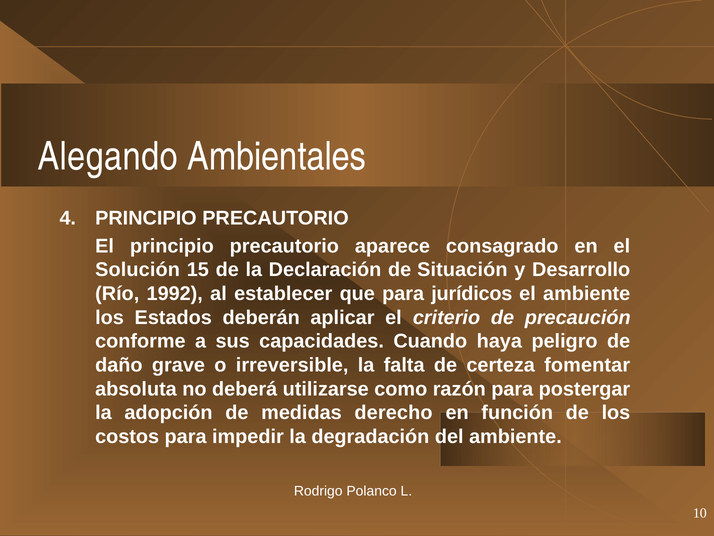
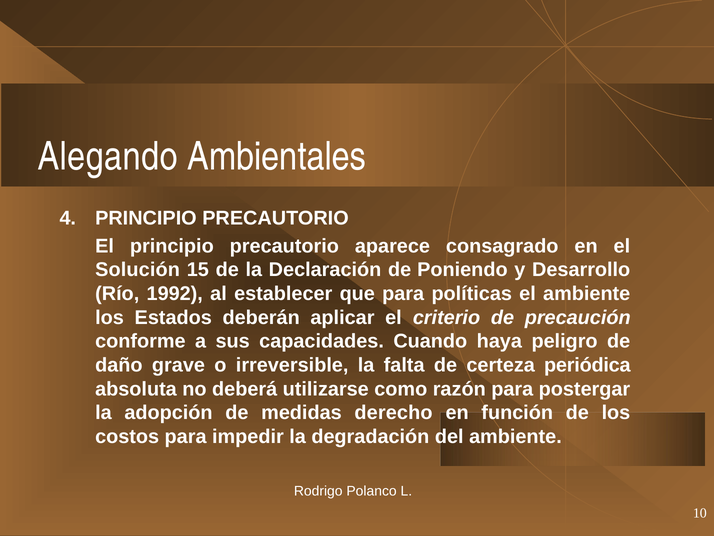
Situación: Situación -> Poniendo
jurídicos: jurídicos -> políticas
fomentar: fomentar -> periódica
